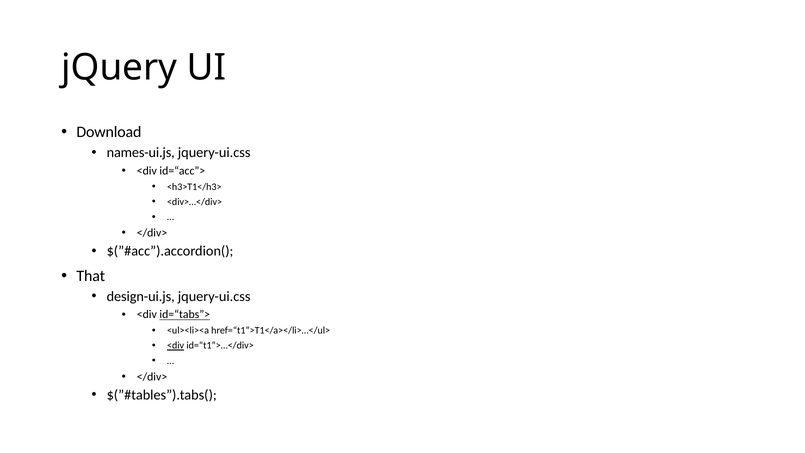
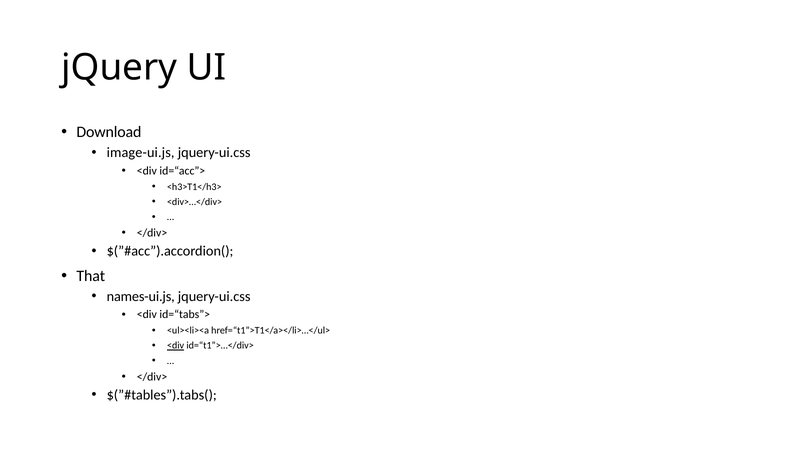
names-ui.js: names-ui.js -> image-ui.js
design-ui.js: design-ui.js -> names-ui.js
id=“tabs”> underline: present -> none
